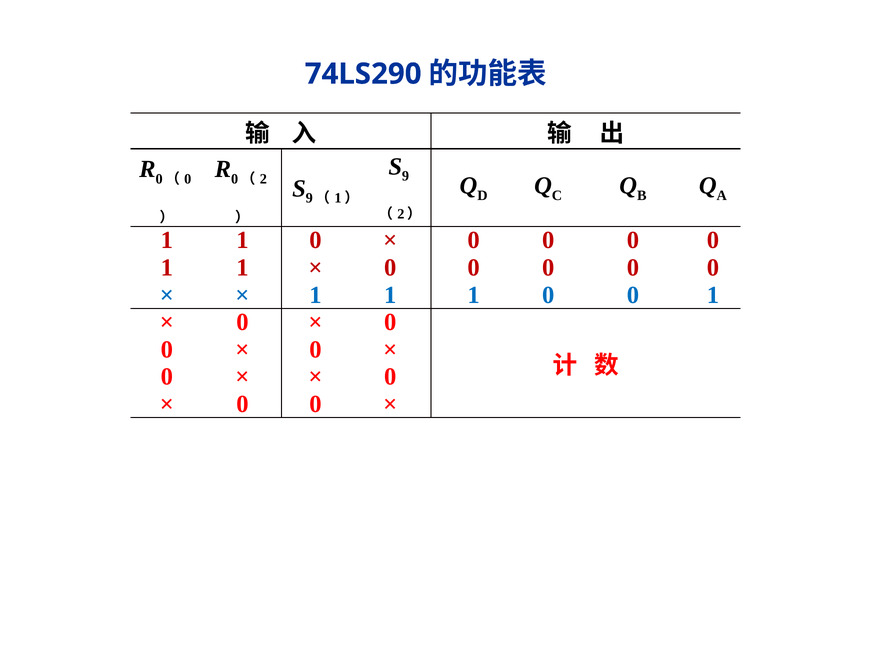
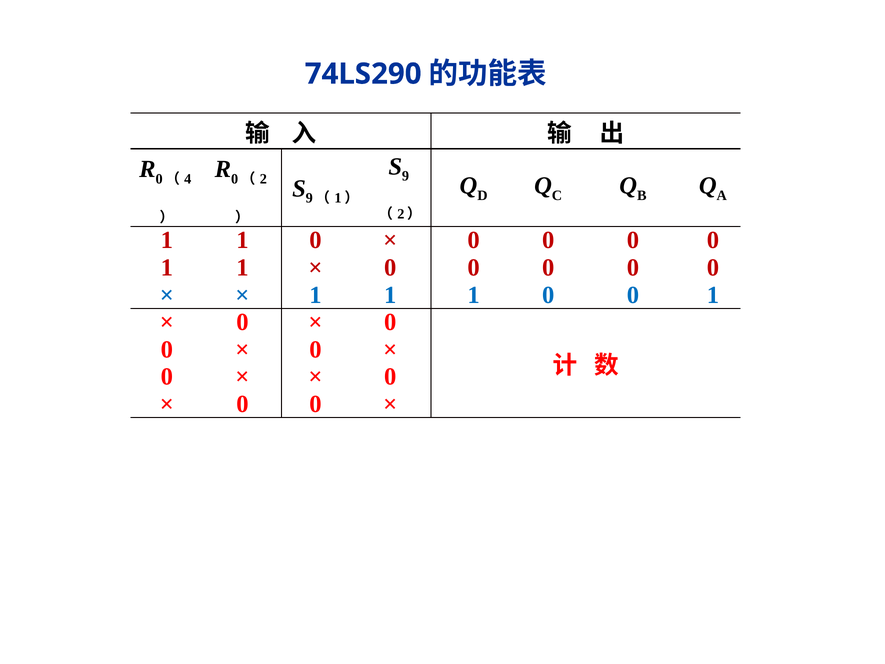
0 at (188, 179): 0 -> 4
